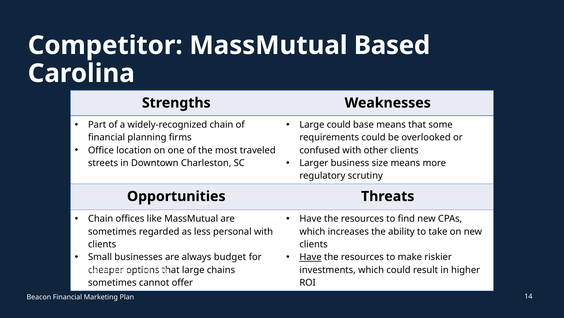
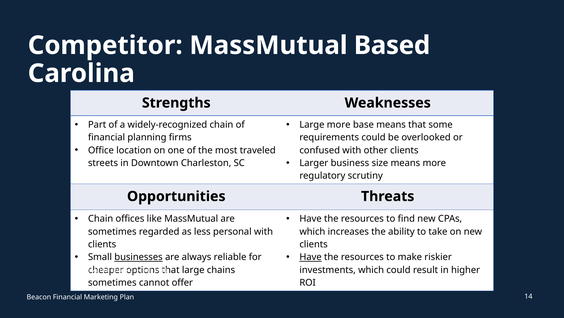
Large could: could -> more
businesses underline: none -> present
budget: budget -> reliable
